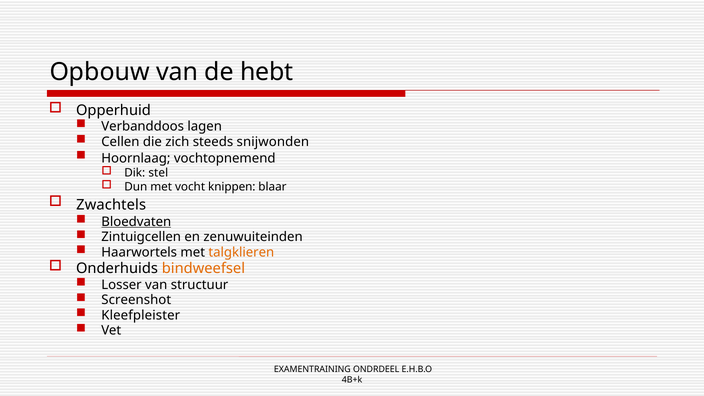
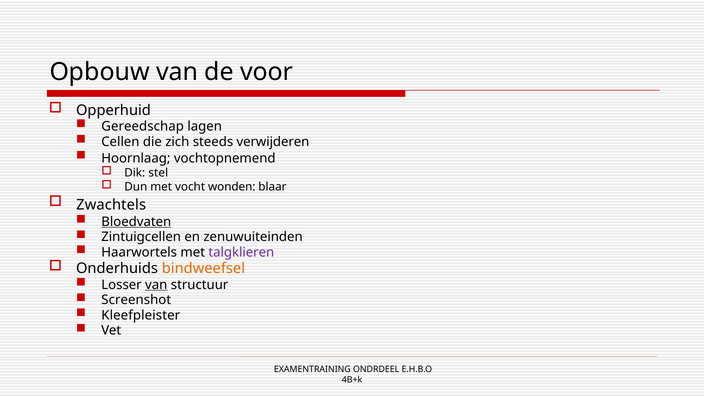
hebt: hebt -> voor
Verbanddoos: Verbanddoos -> Gereedschap
snijwonden: snijwonden -> verwijderen
knippen: knippen -> wonden
talgklieren colour: orange -> purple
van at (156, 285) underline: none -> present
